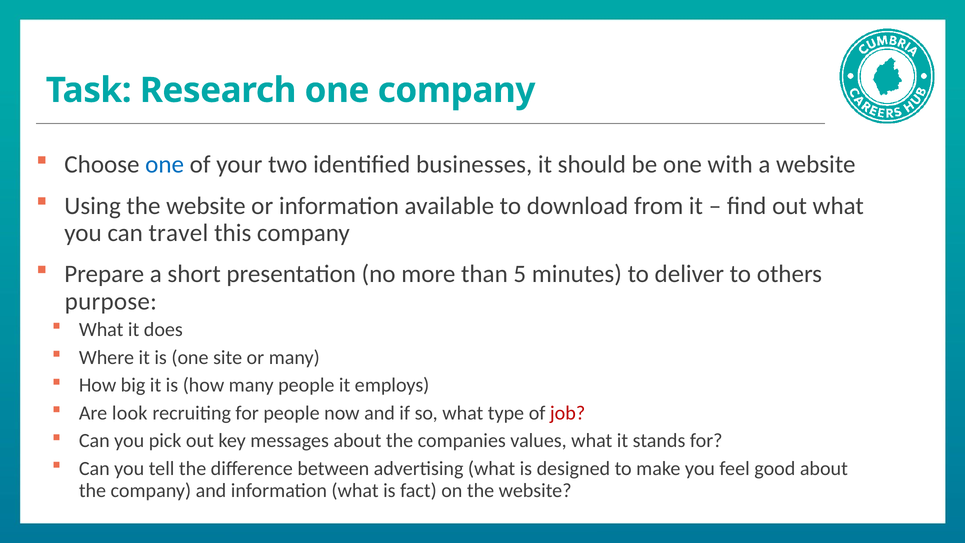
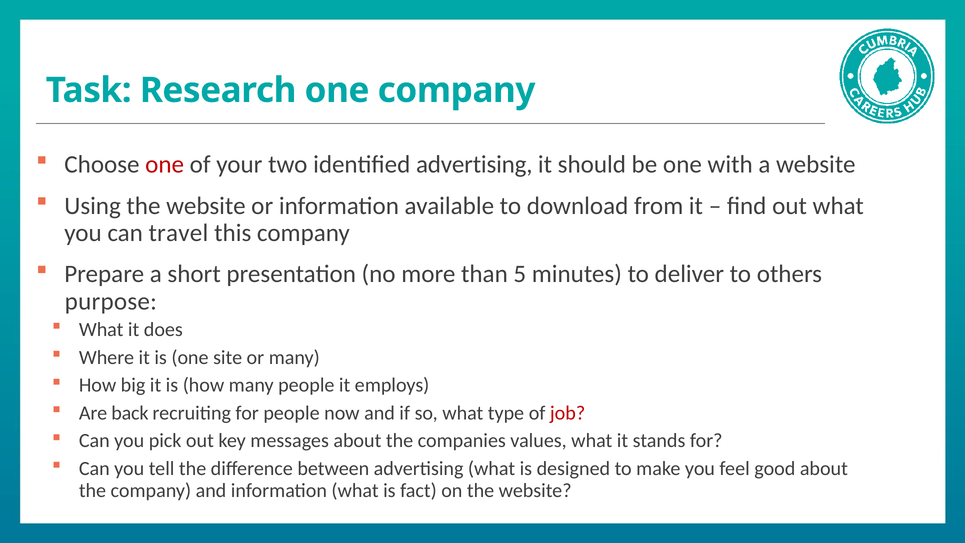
one at (165, 164) colour: blue -> red
identified businesses: businesses -> advertising
look: look -> back
